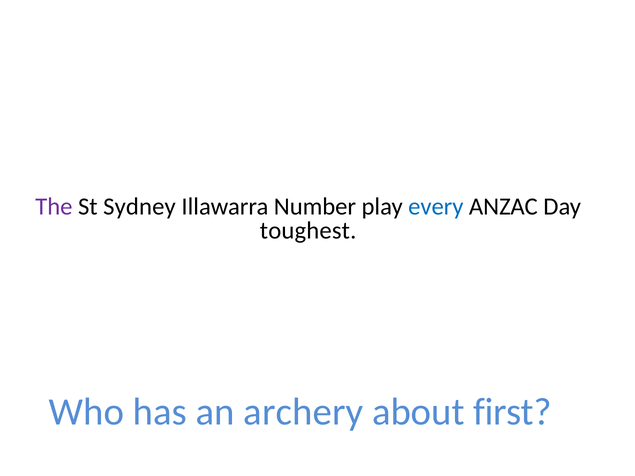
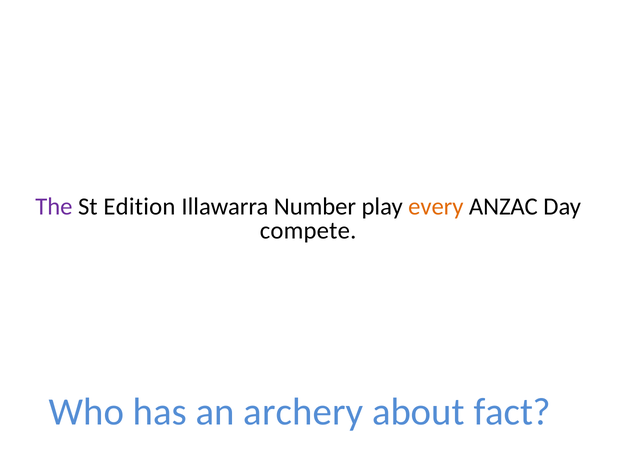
Sydney: Sydney -> Edition
every colour: blue -> orange
toughest: toughest -> compete
first: first -> fact
